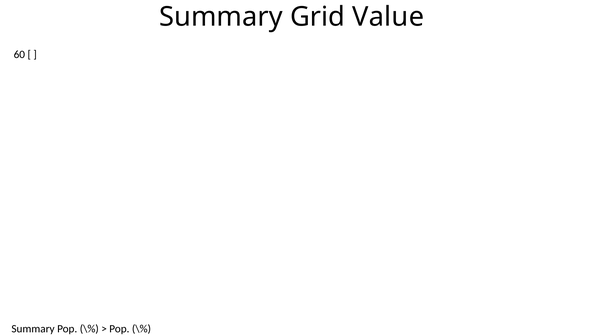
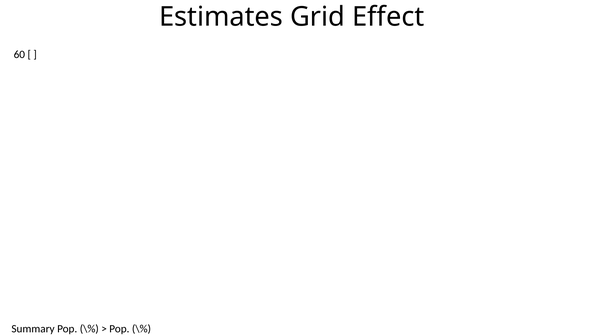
Summary at (221, 17): Summary -> Estimates
Value: Value -> Effect
